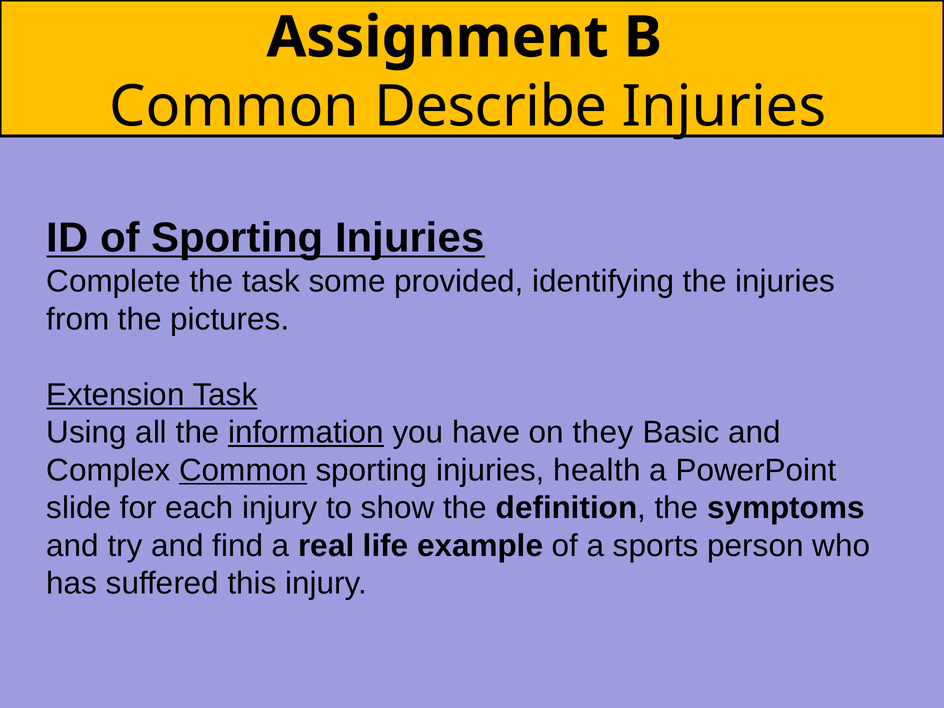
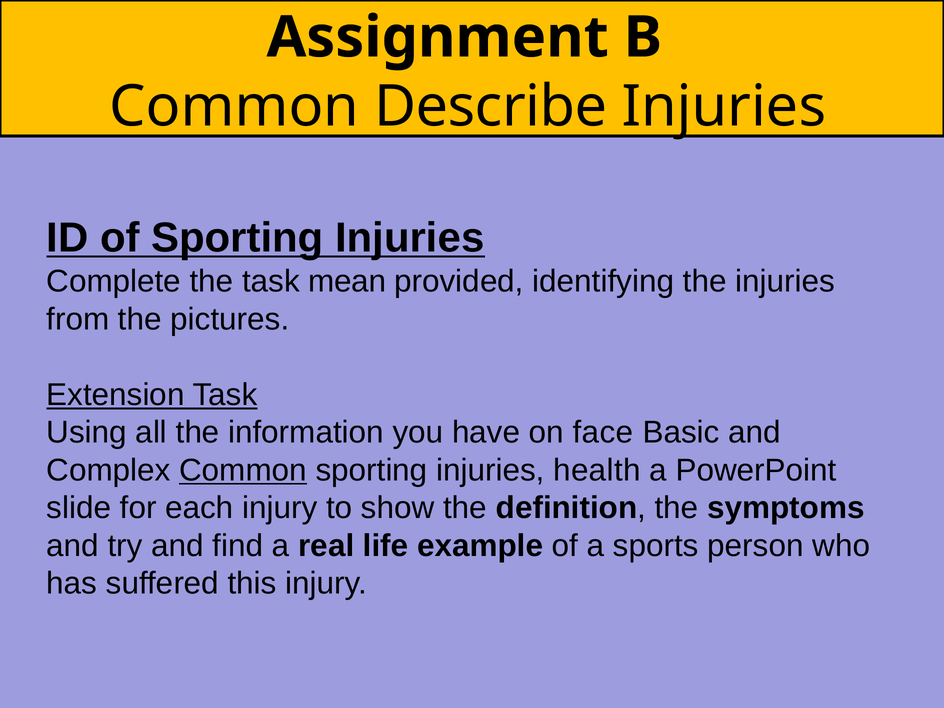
some: some -> mean
information underline: present -> none
they: they -> face
